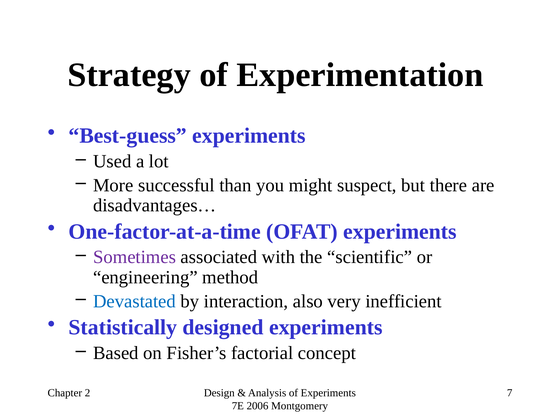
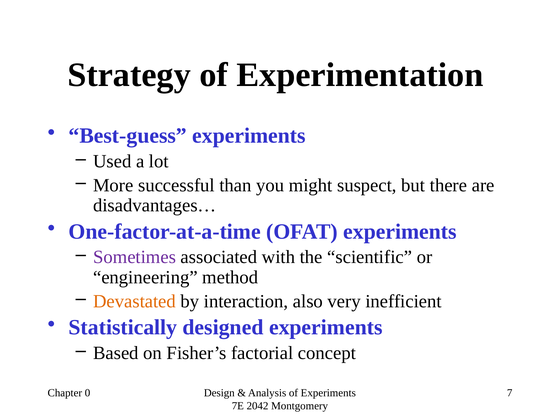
Devastated colour: blue -> orange
2: 2 -> 0
2006: 2006 -> 2042
